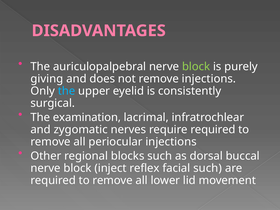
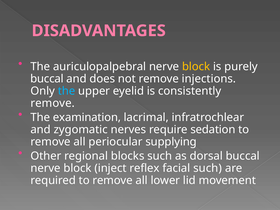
block at (196, 67) colour: light green -> yellow
giving at (47, 79): giving -> buccal
surgical at (53, 103): surgical -> remove
require required: required -> sedation
periocular injections: injections -> supplying
